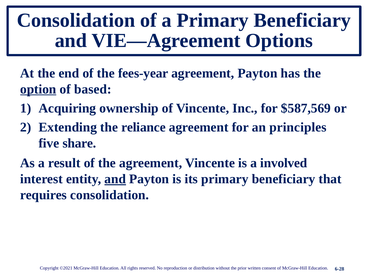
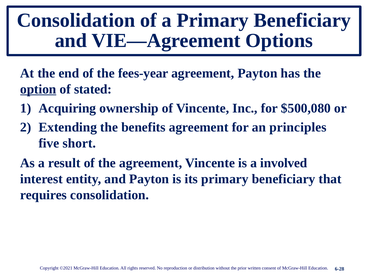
based: based -> stated
$587,569: $587,569 -> $500,080
reliance: reliance -> benefits
share: share -> short
and at (115, 179) underline: present -> none
